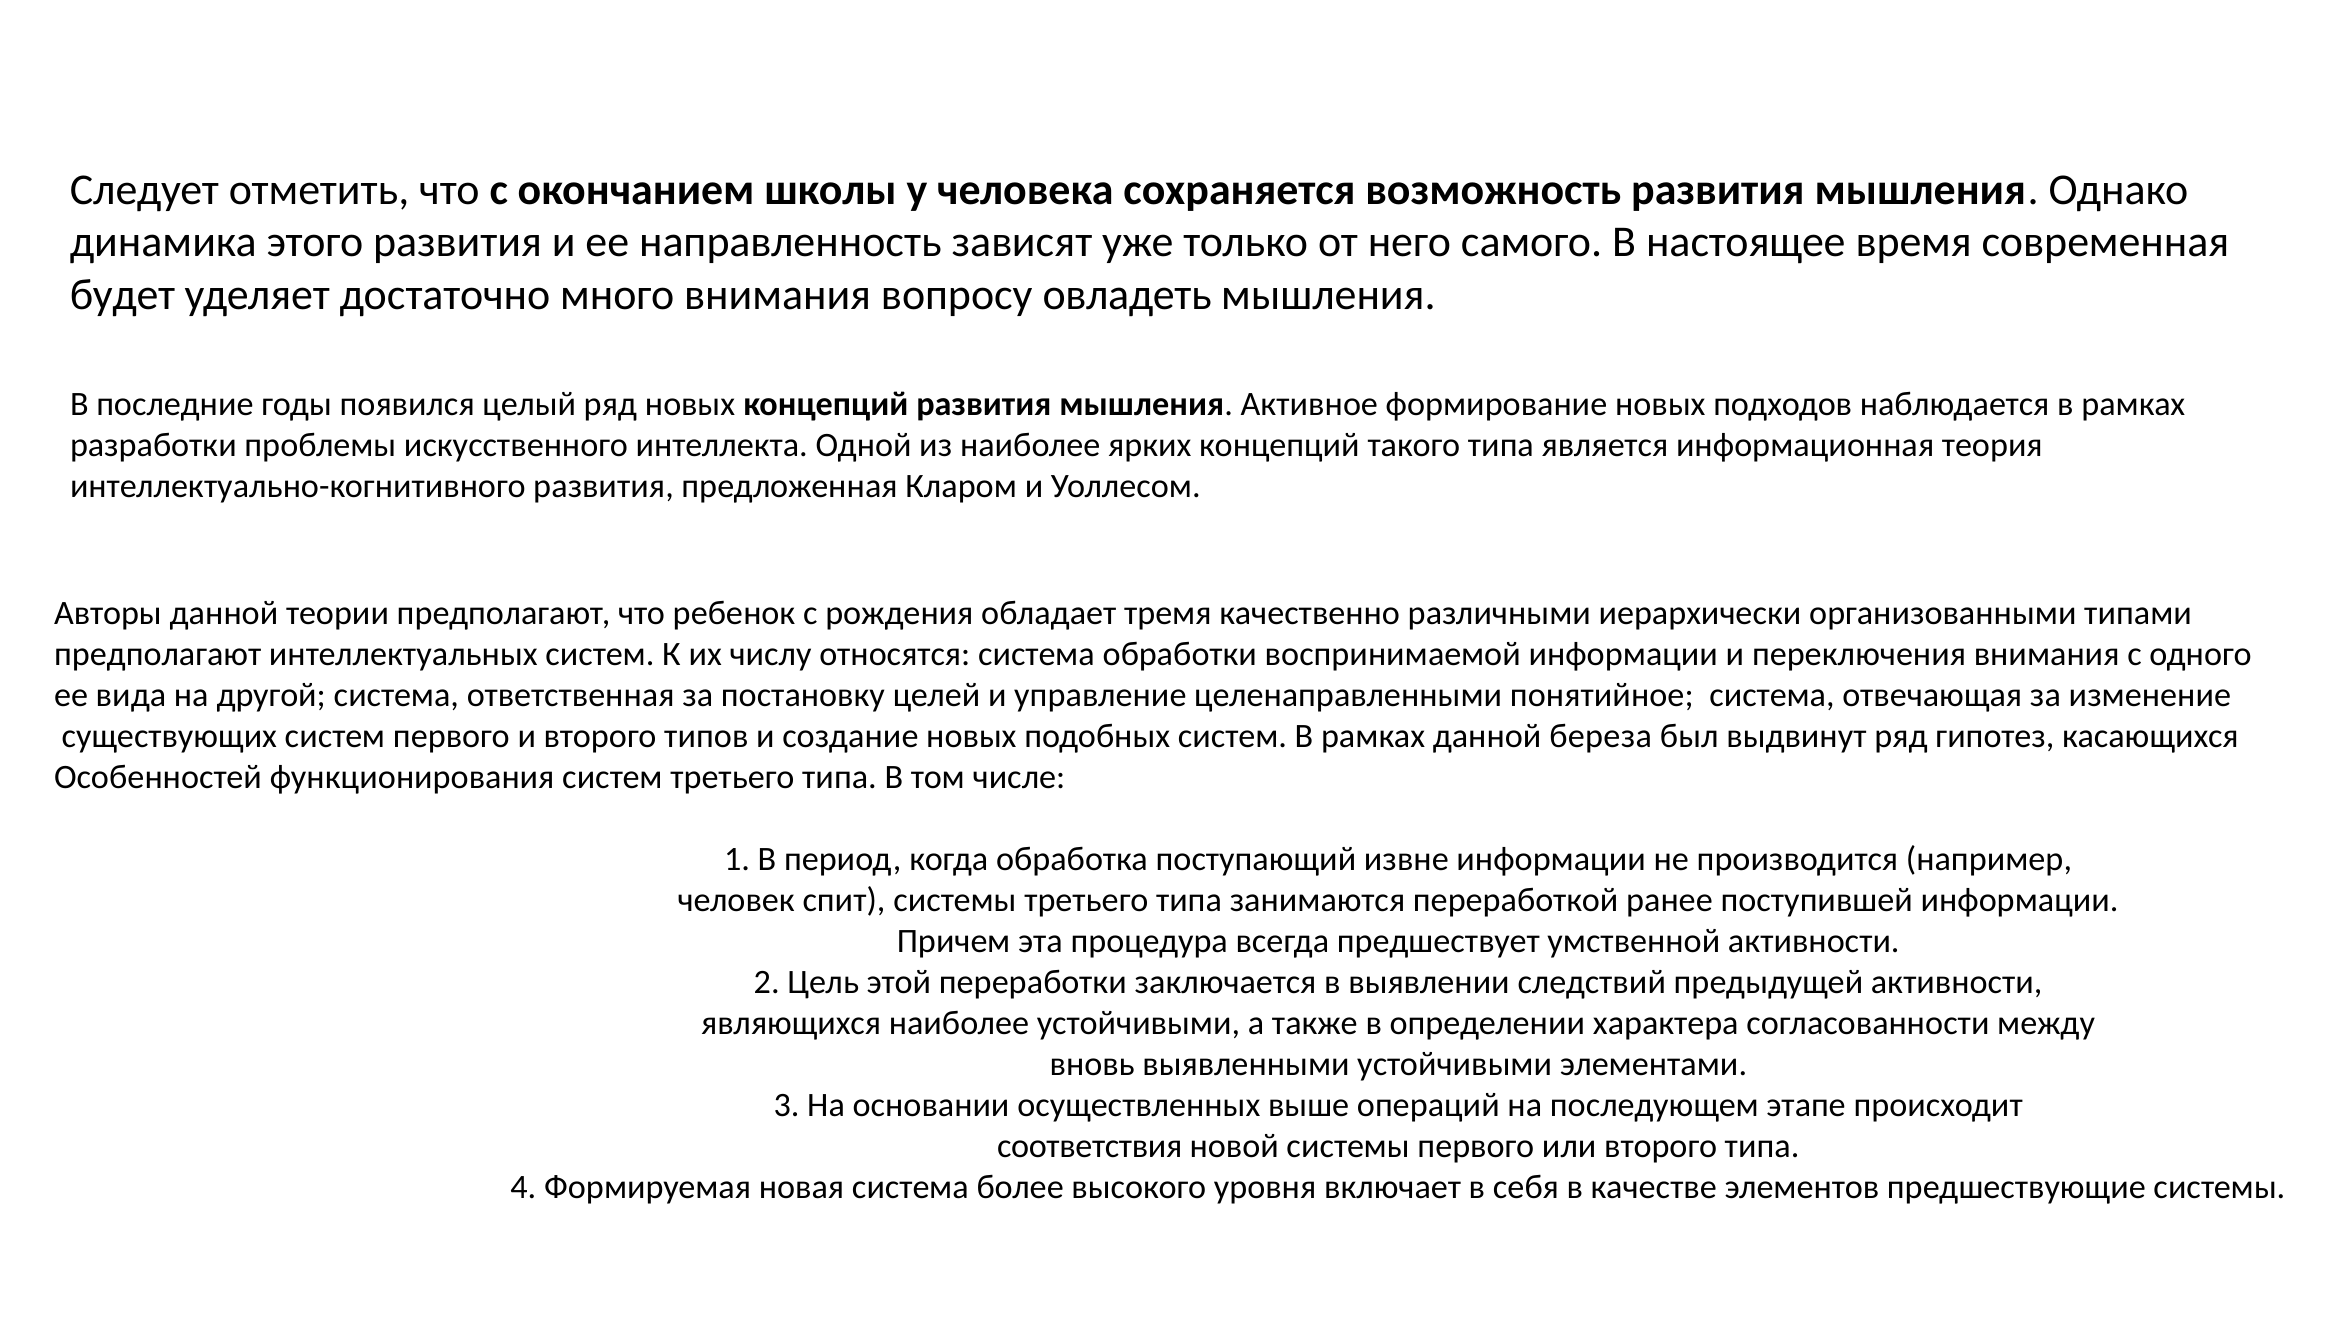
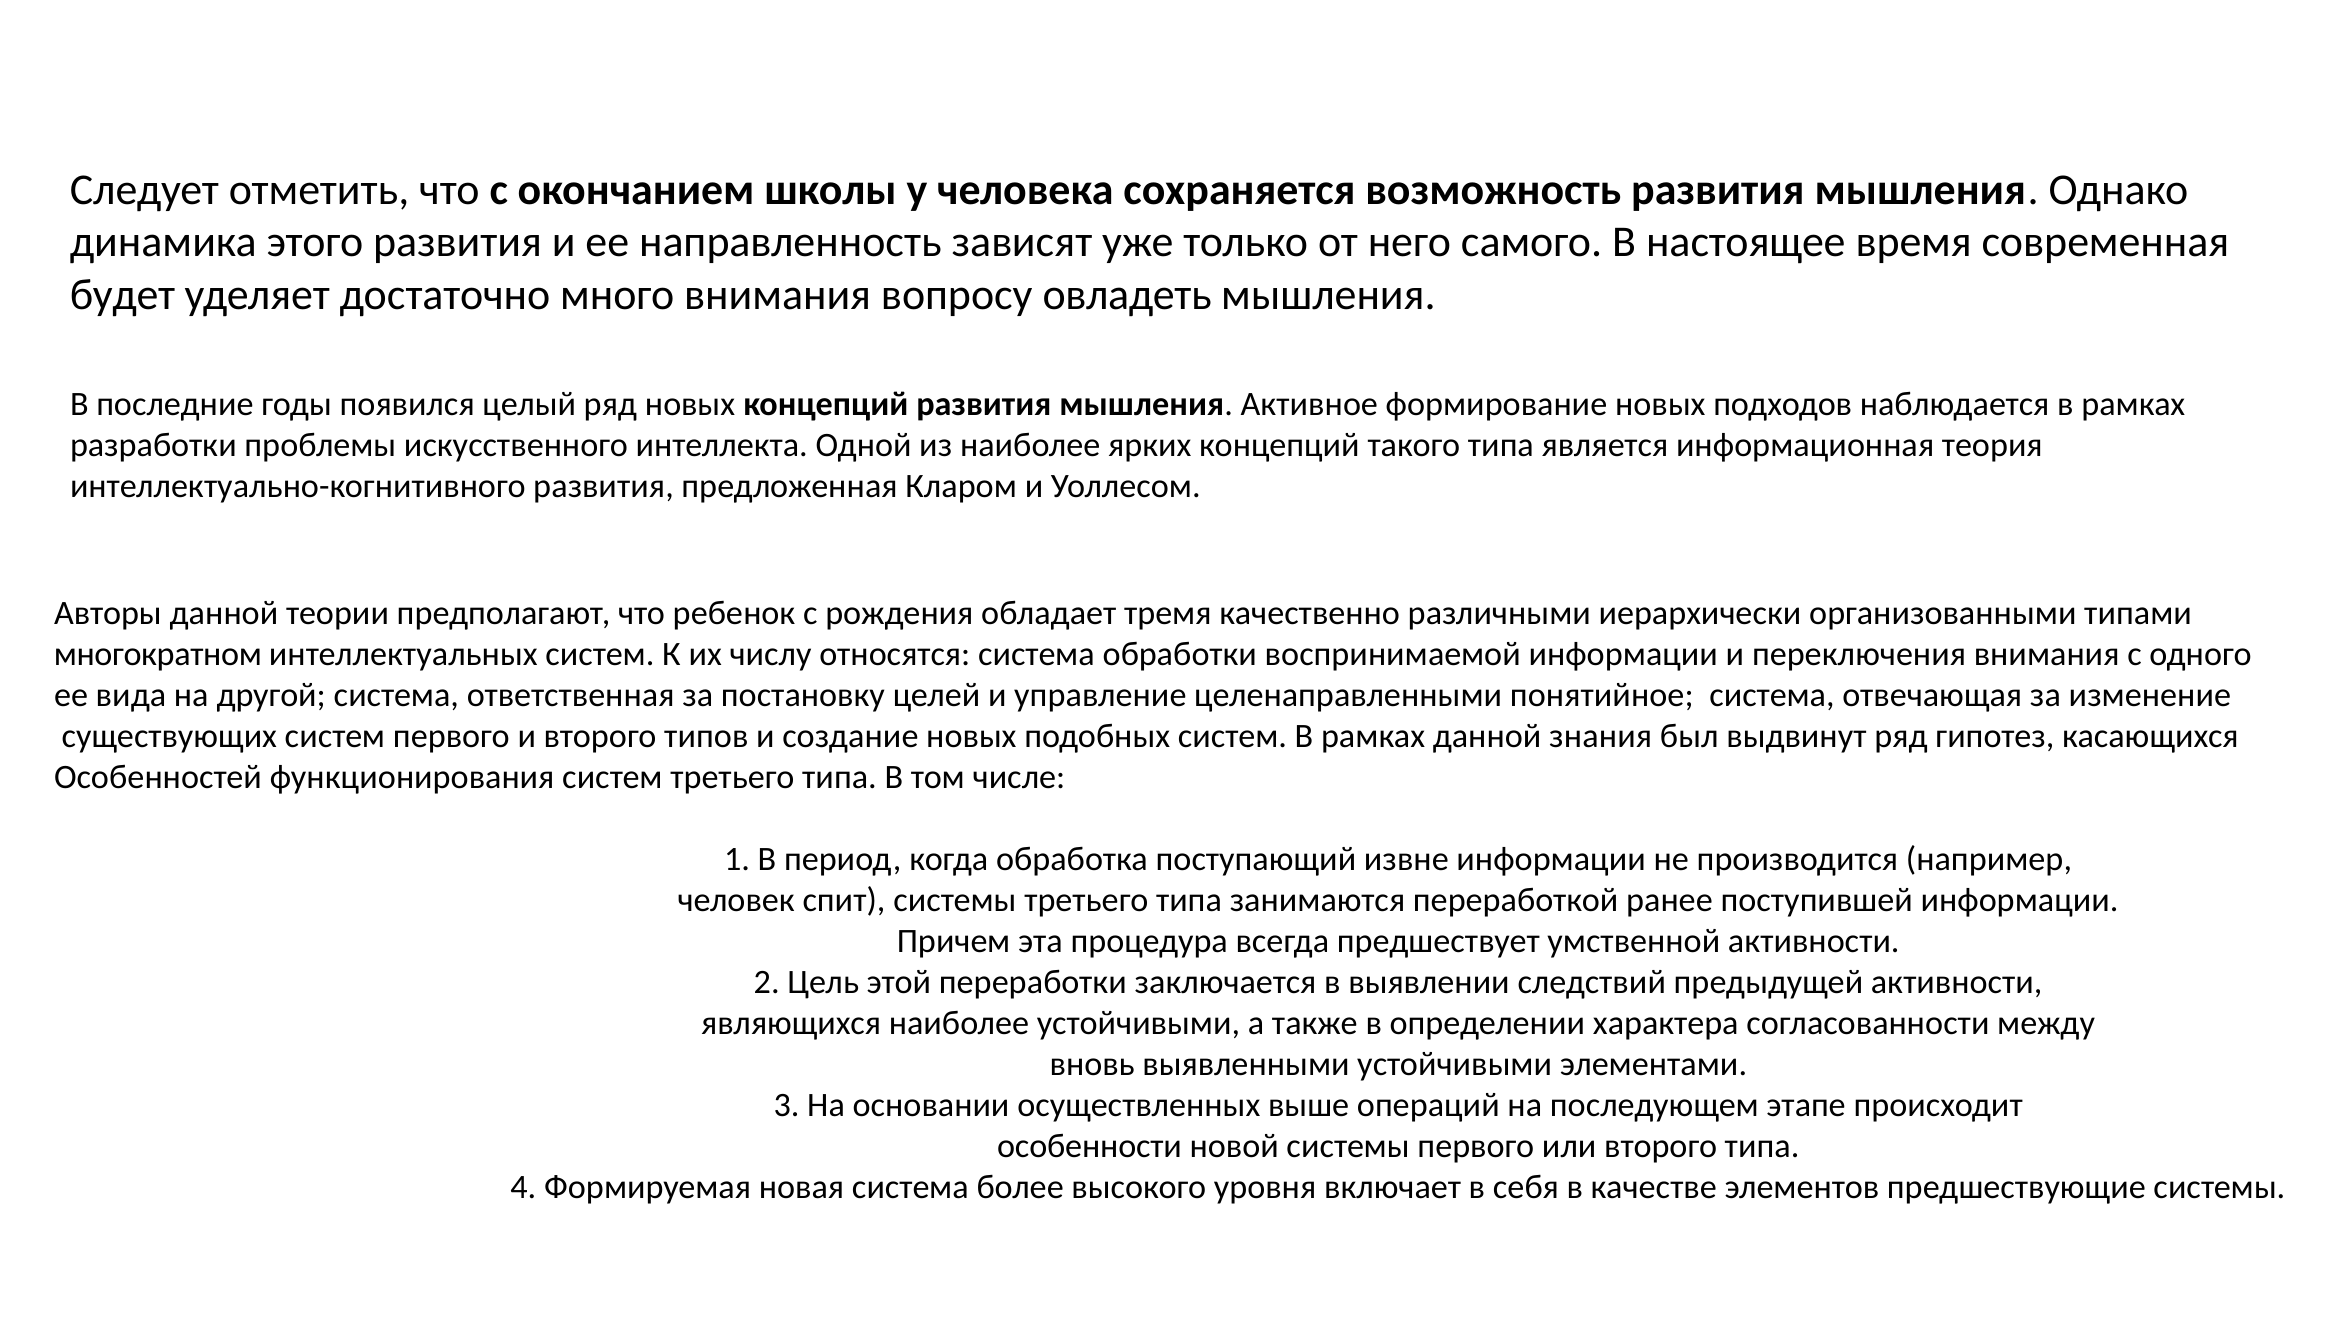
предполагают at (158, 654): предполагают -> многократном
береза: береза -> знания
соответствия: соответствия -> особенности
